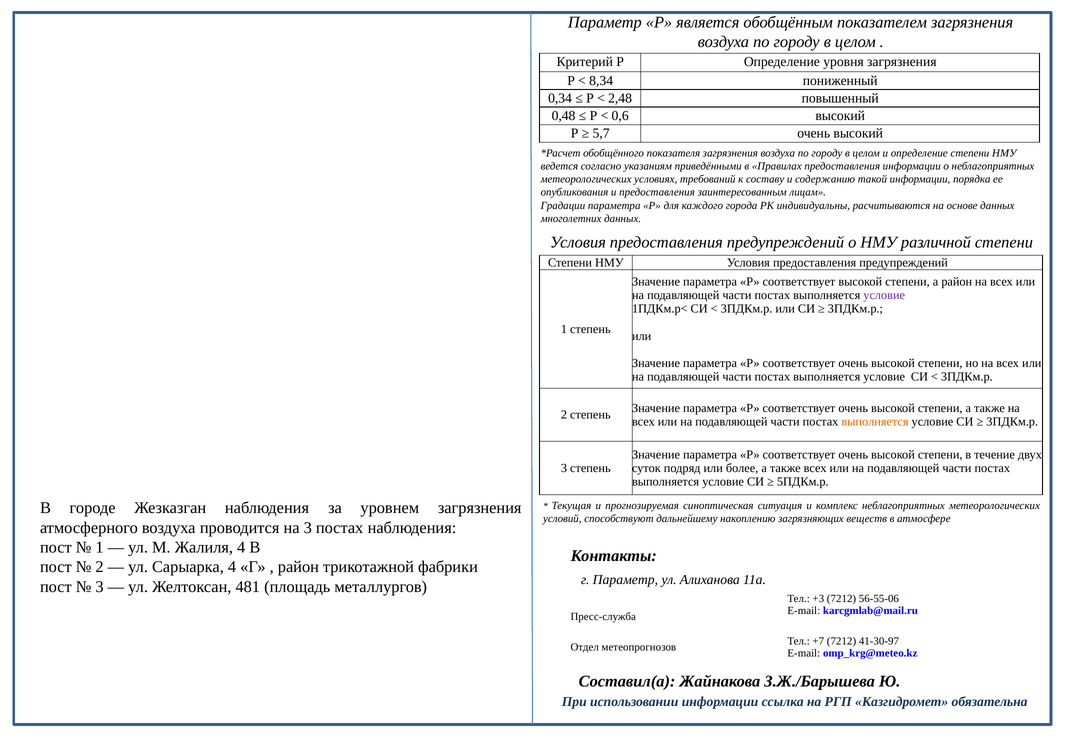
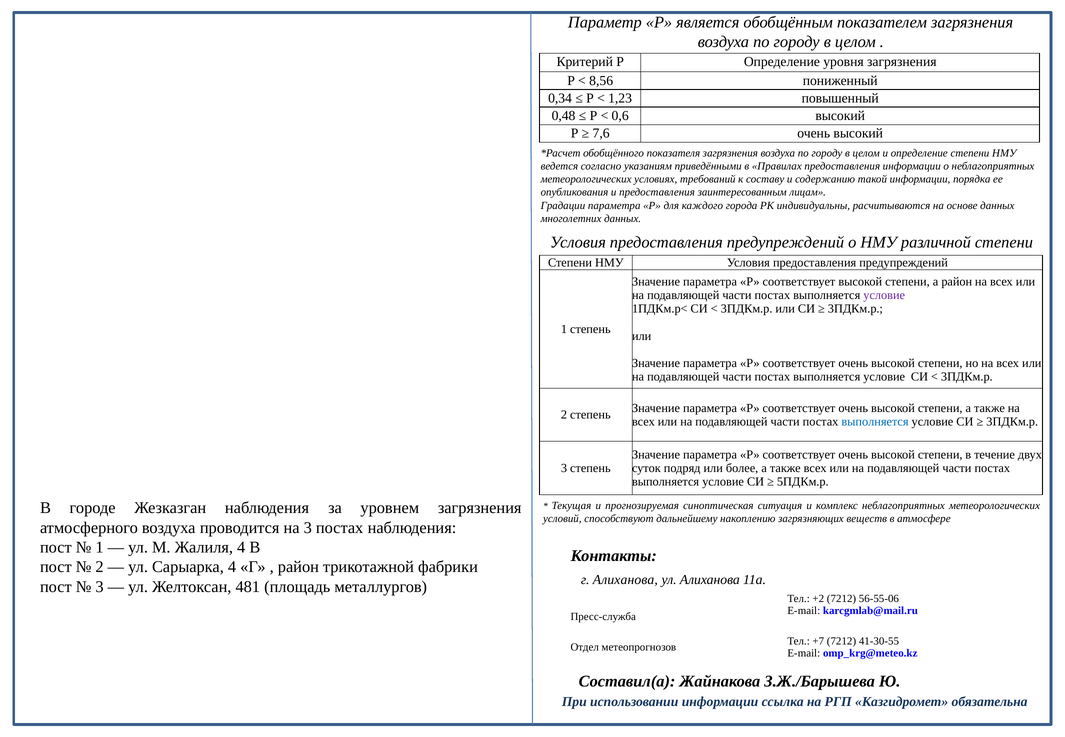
8,34: 8,34 -> 8,56
2,48: 2,48 -> 1,23
5,7: 5,7 -> 7,6
выполняется at (875, 422) colour: orange -> blue
г Параметр: Параметр -> Алиханова
+3: +3 -> +2
41-30-97: 41-30-97 -> 41-30-55
